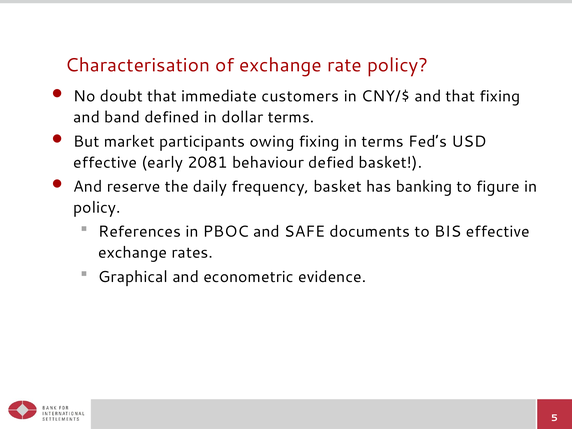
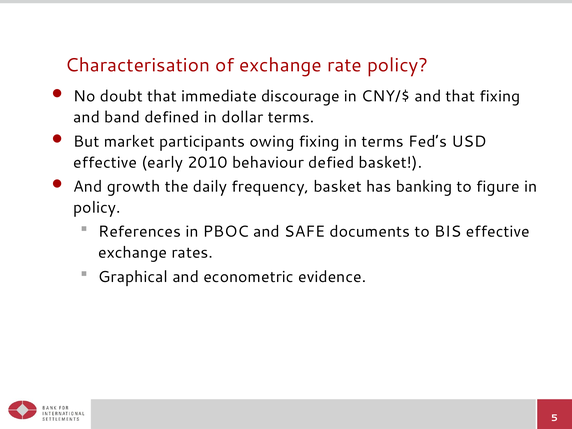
customers: customers -> discourage
2081: 2081 -> 2010
reserve: reserve -> growth
